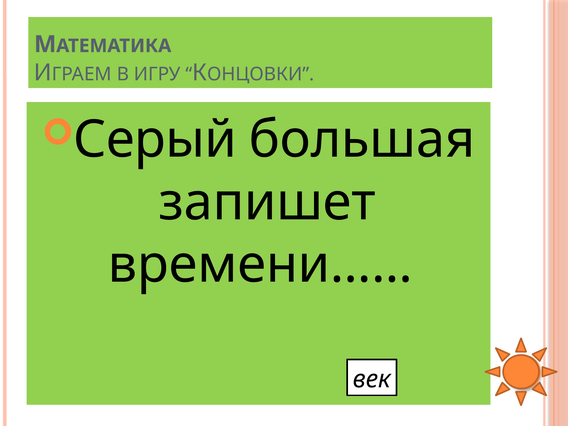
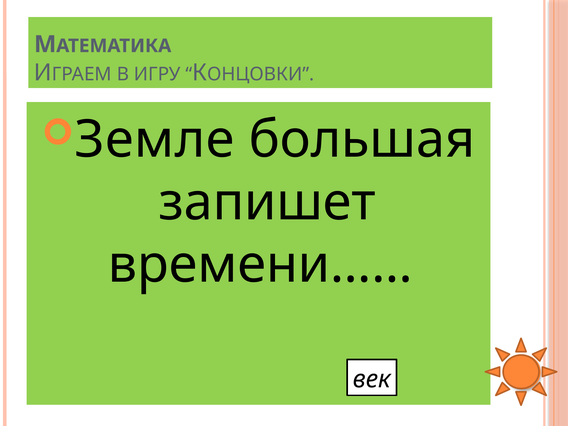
Серый: Серый -> Земле
